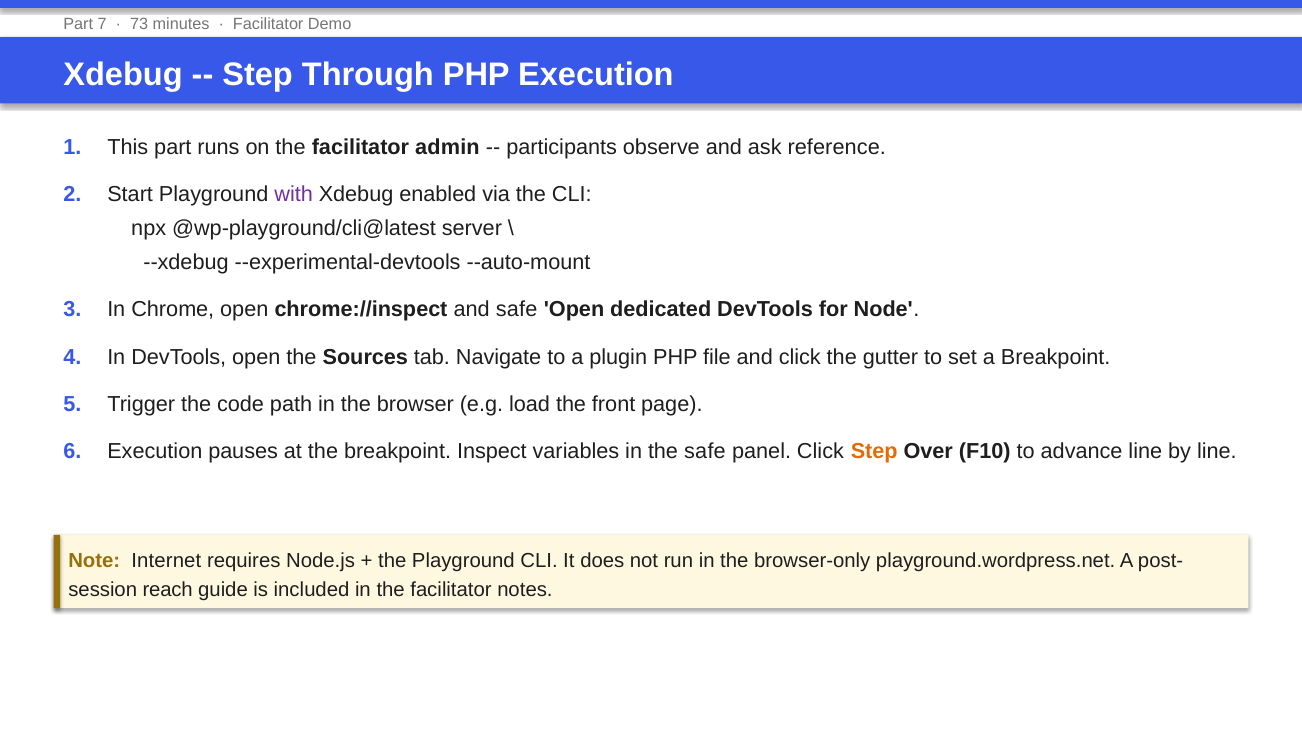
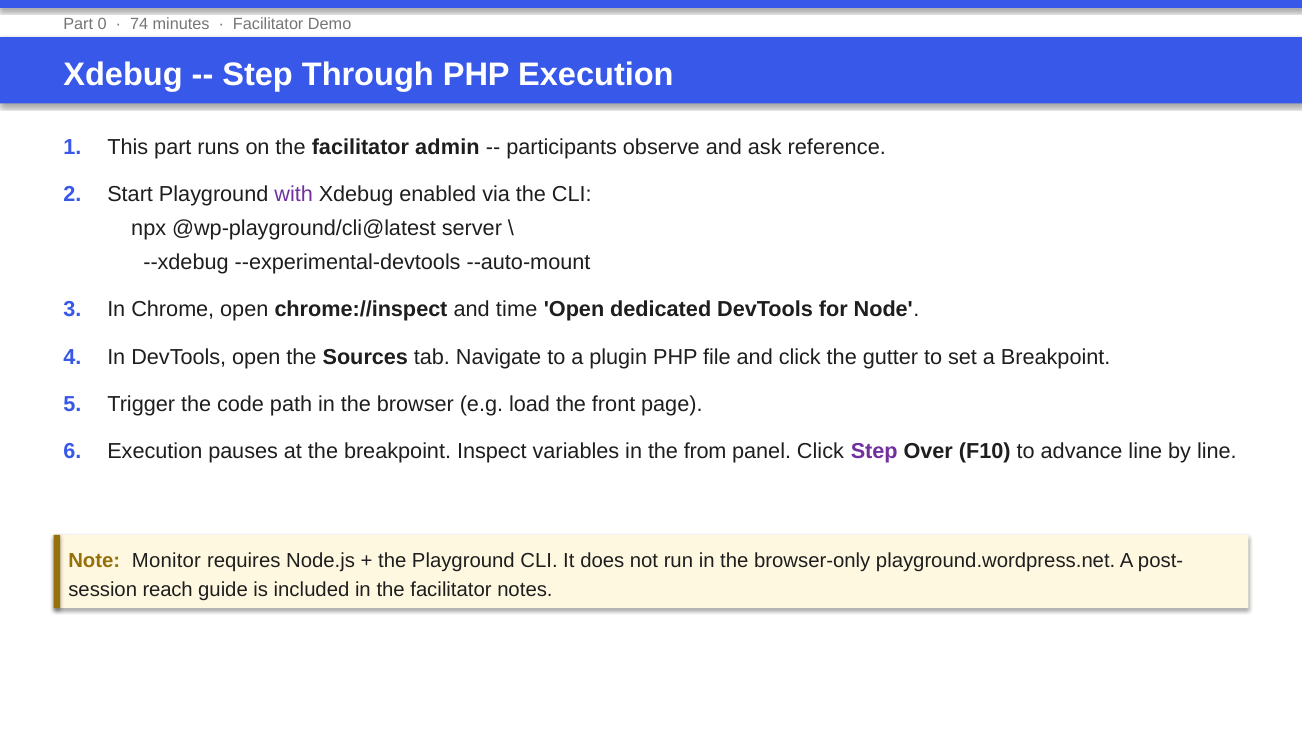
7: 7 -> 0
73: 73 -> 74
and safe: safe -> time
the safe: safe -> from
Step at (874, 452) colour: orange -> purple
Internet: Internet -> Monitor
